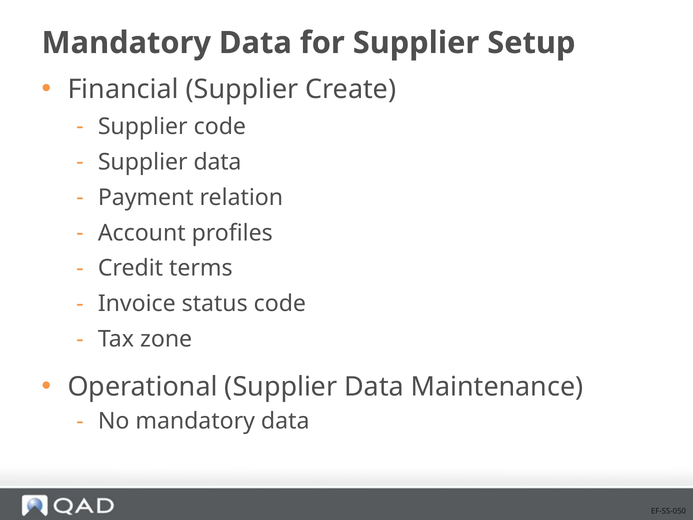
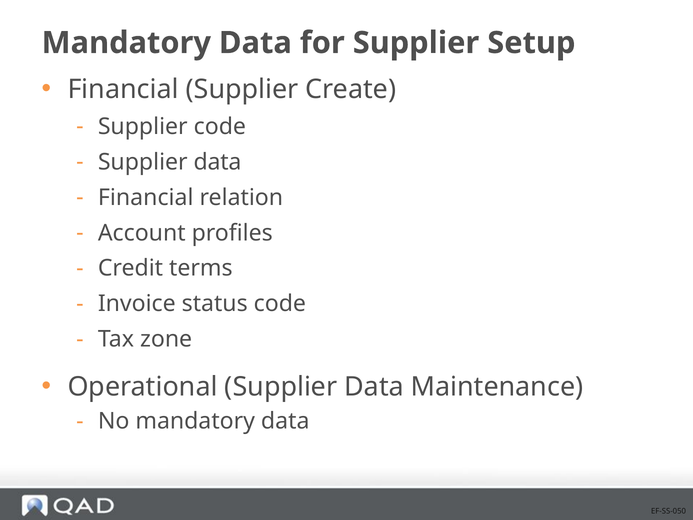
Payment at (146, 197): Payment -> Financial
